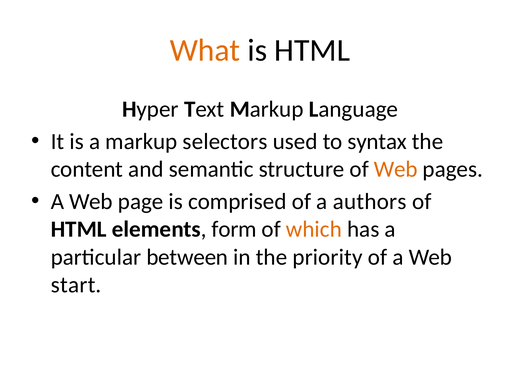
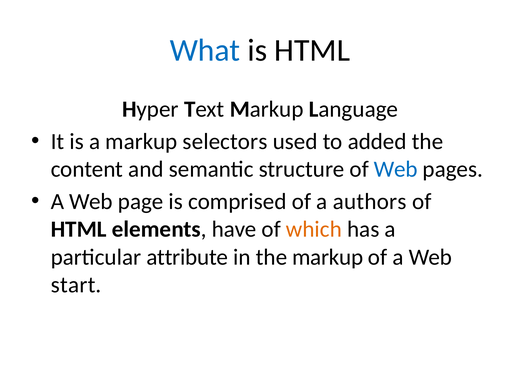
What colour: orange -> blue
syntax: syntax -> added
Web at (396, 169) colour: orange -> blue
form: form -> have
between: between -> attribute
the priority: priority -> markup
